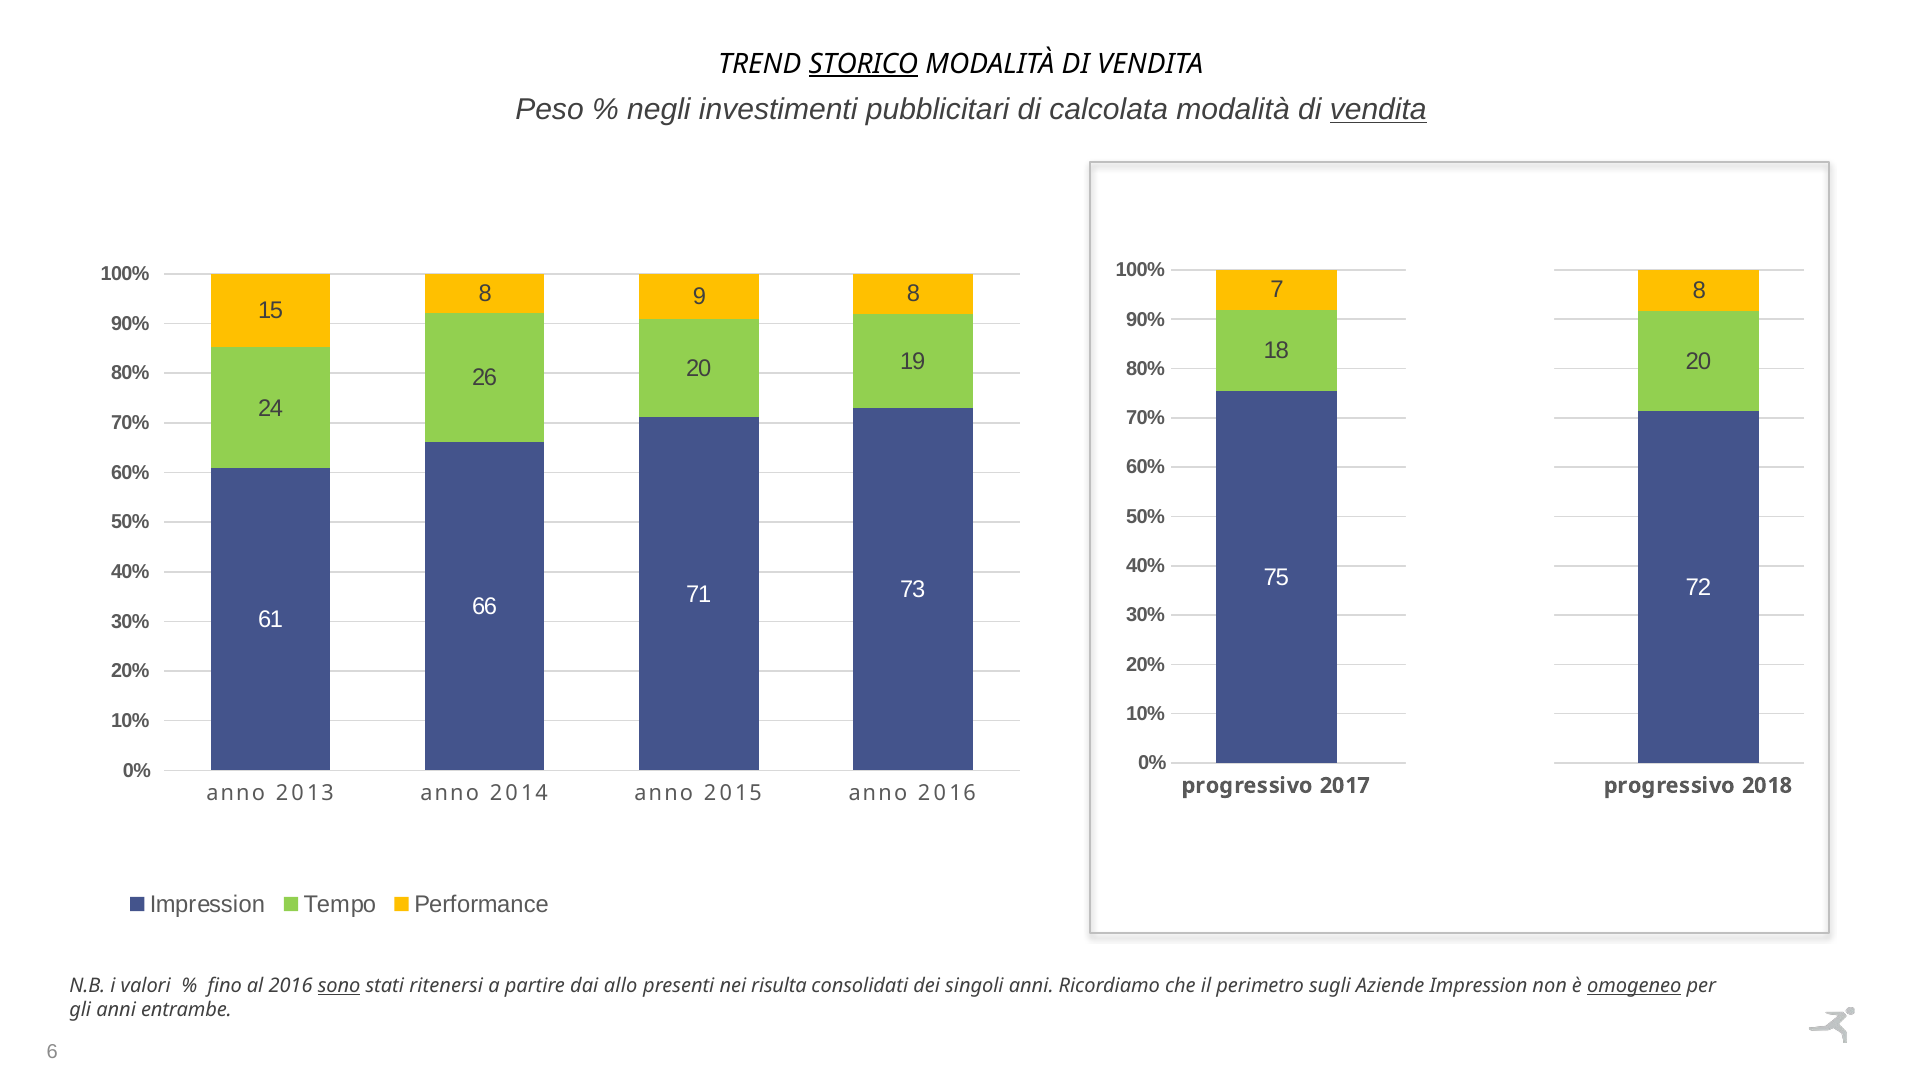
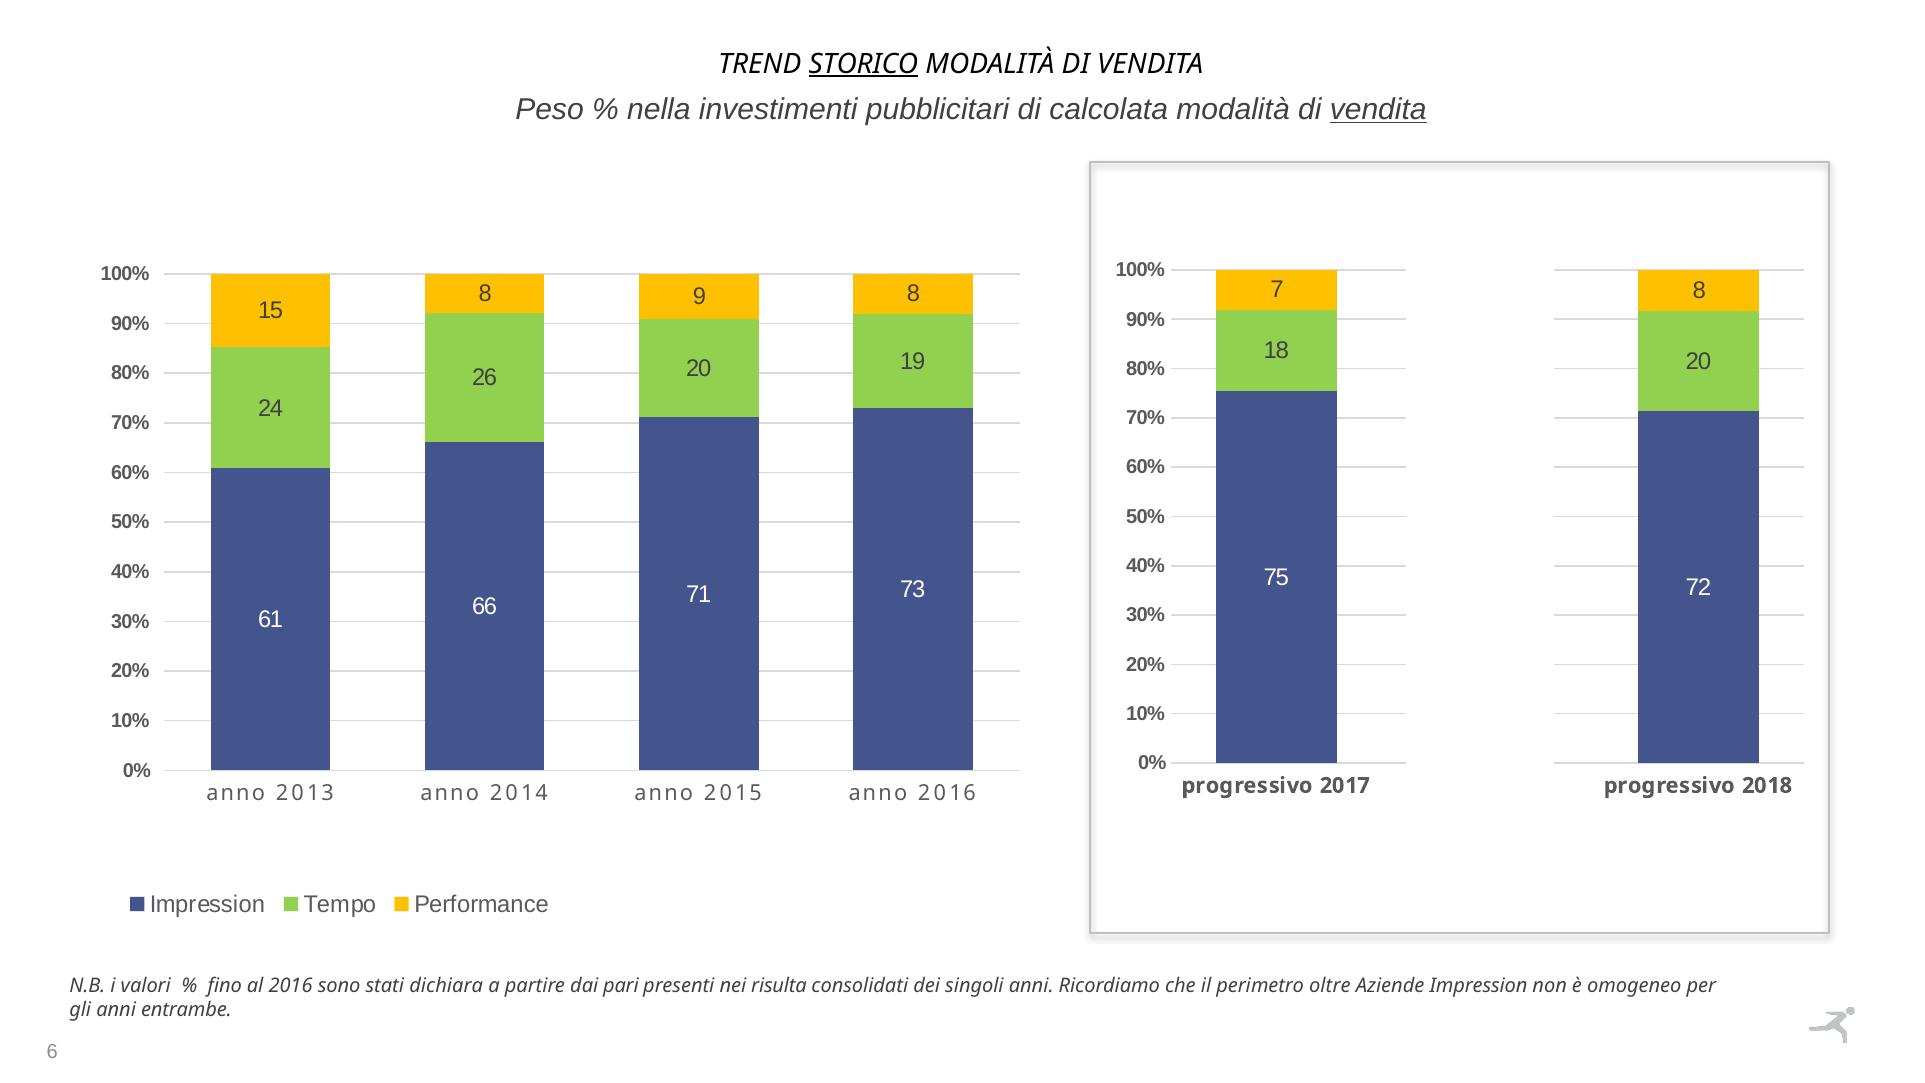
negli: negli -> nella
sono underline: present -> none
ritenersi: ritenersi -> dichiara
allo: allo -> pari
sugli: sugli -> oltre
omogeneo underline: present -> none
